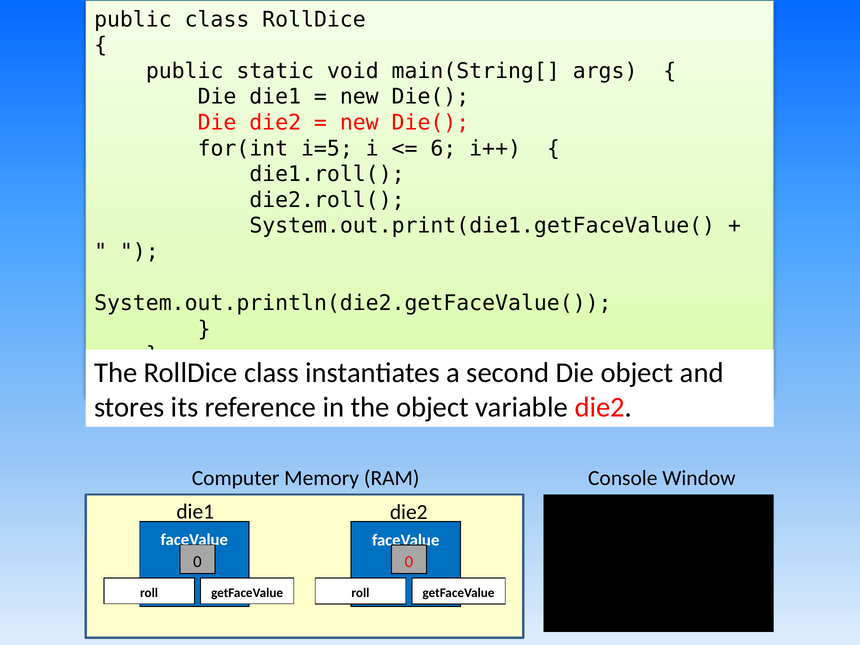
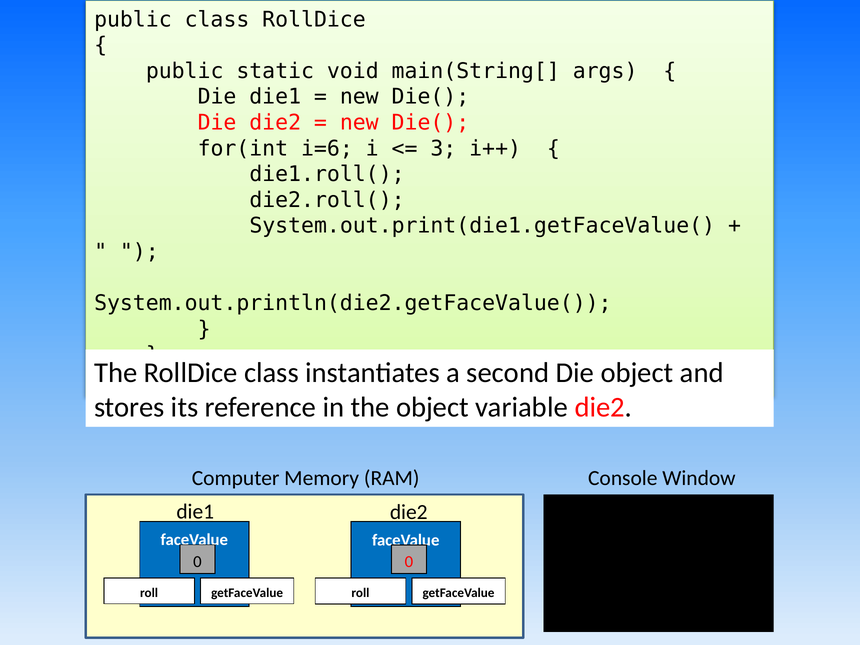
i=5: i=5 -> i=6
6: 6 -> 3
